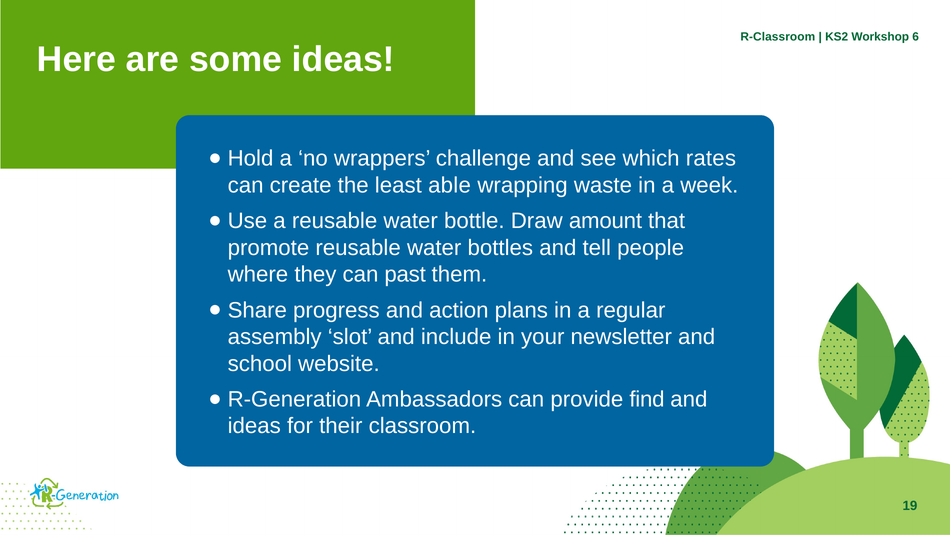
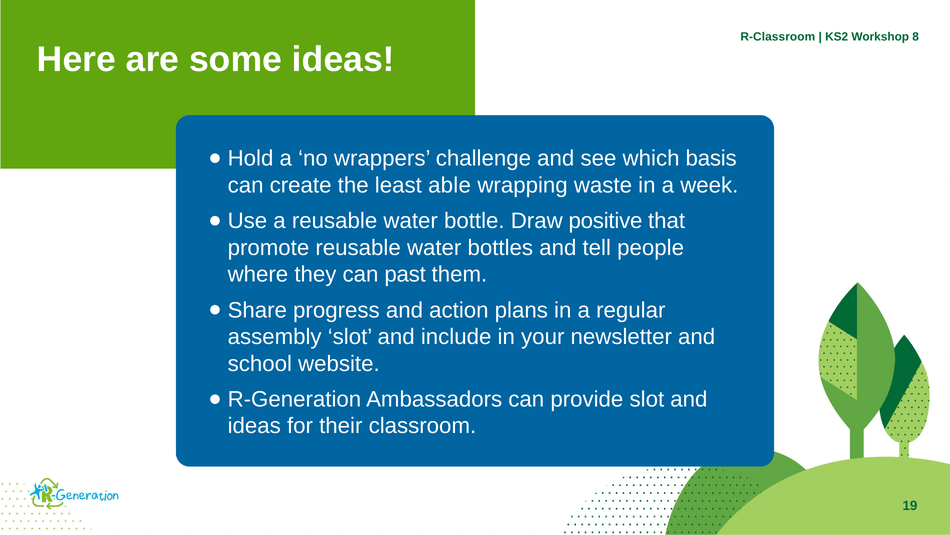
6: 6 -> 8
rates: rates -> basis
amount: amount -> positive
provide find: find -> slot
